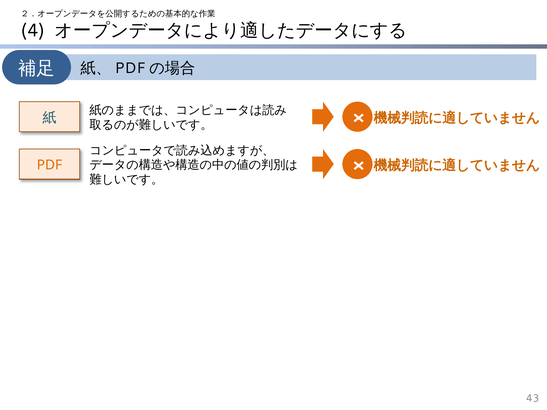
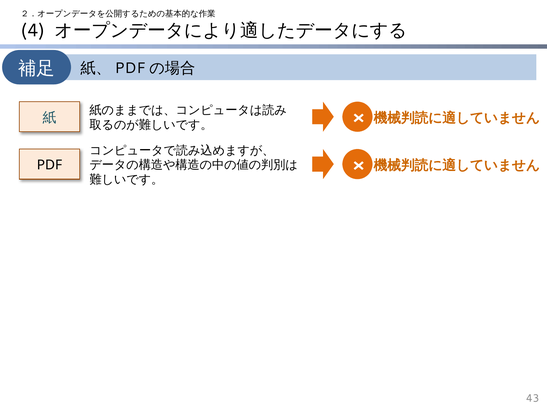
PDF colour: orange -> black
